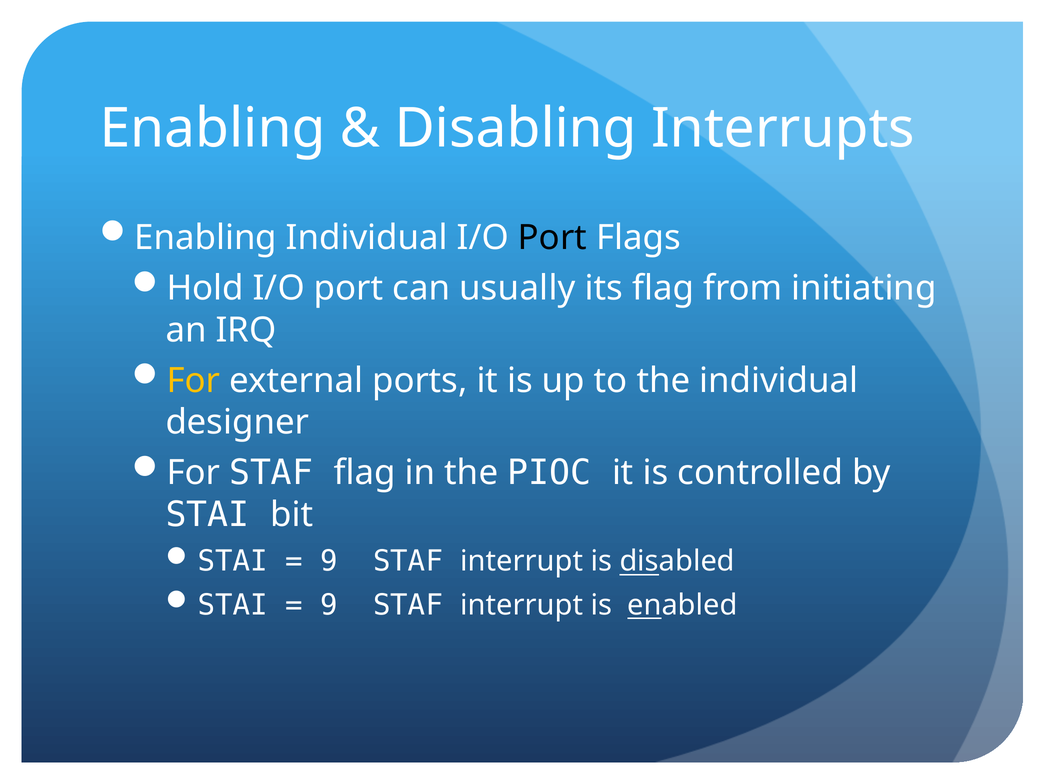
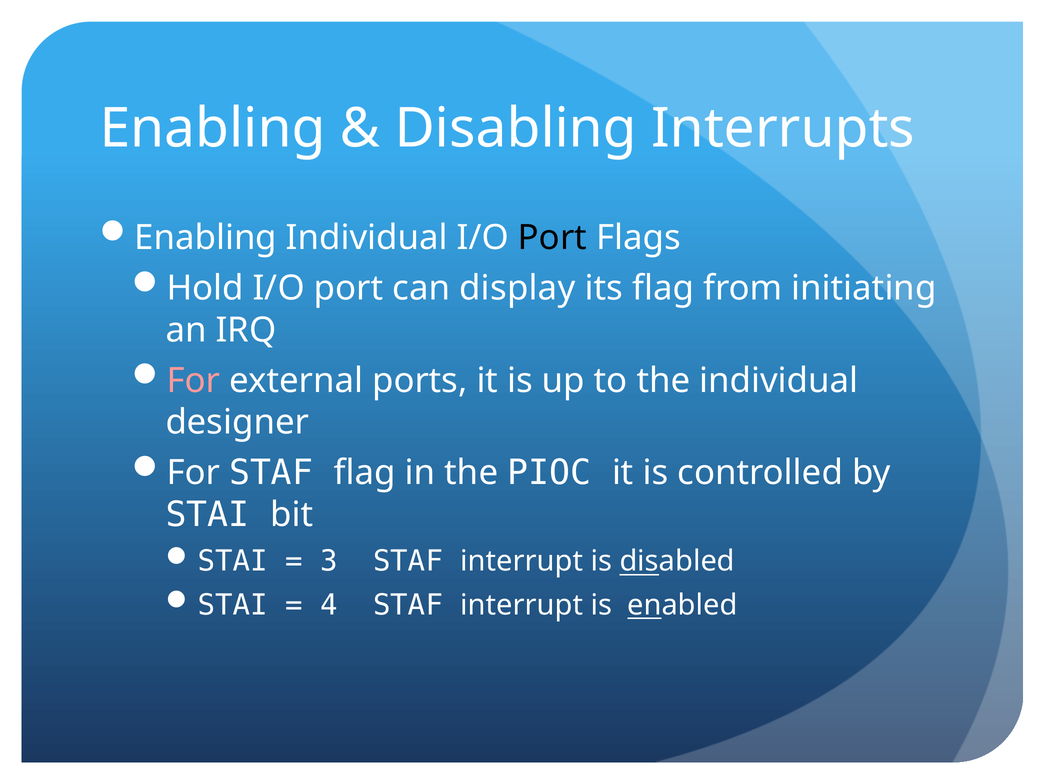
usually: usually -> display
For at (193, 380) colour: yellow -> pink
9 at (329, 561): 9 -> 3
9 at (329, 605): 9 -> 4
